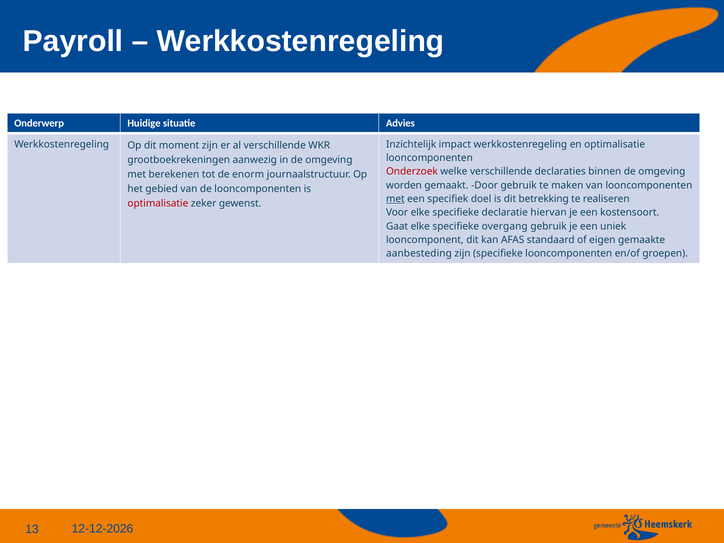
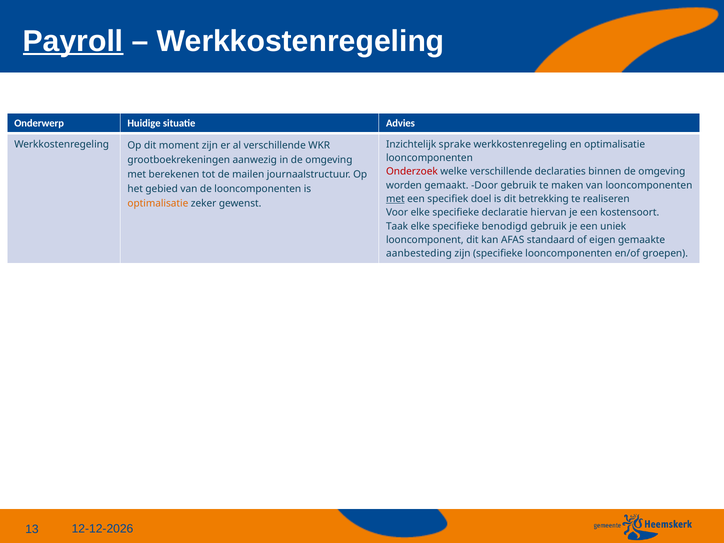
Payroll underline: none -> present
impact: impact -> sprake
enorm: enorm -> mailen
optimalisatie at (158, 204) colour: red -> orange
Gaat: Gaat -> Taak
overgang: overgang -> benodigd
